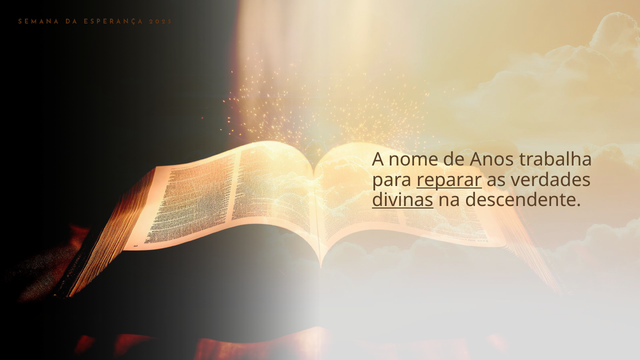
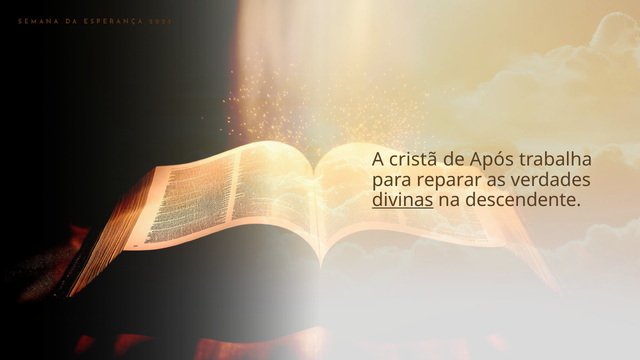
nome: nome -> cristã
Anos: Anos -> Após
reparar underline: present -> none
